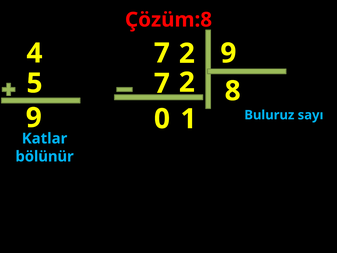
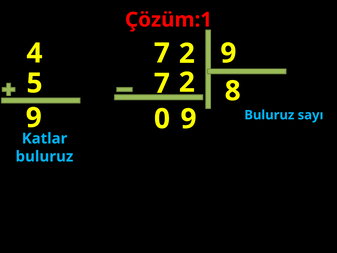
Çözüm:8: Çözüm:8 -> Çözüm:1
0 1: 1 -> 9
bölünür at (45, 156): bölünür -> buluruz
